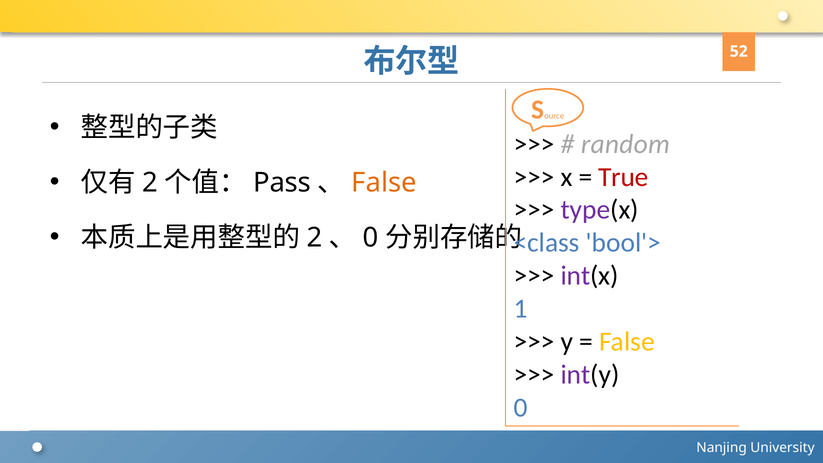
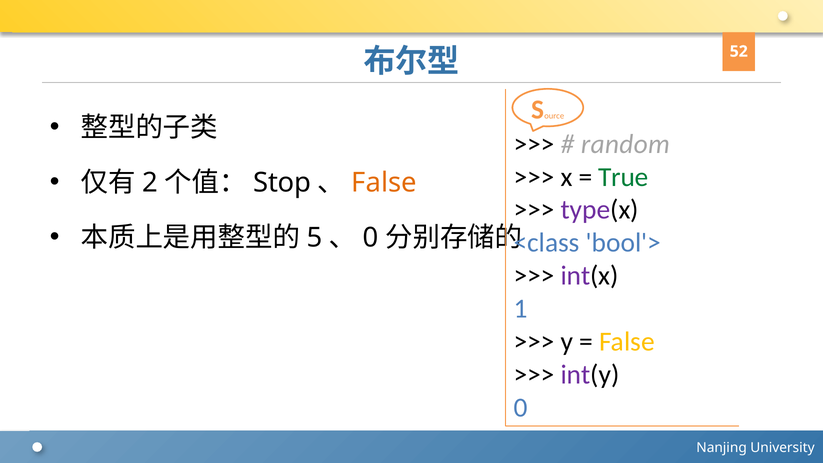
True colour: red -> green
Pass: Pass -> Stop
2 at (315, 238): 2 -> 5
